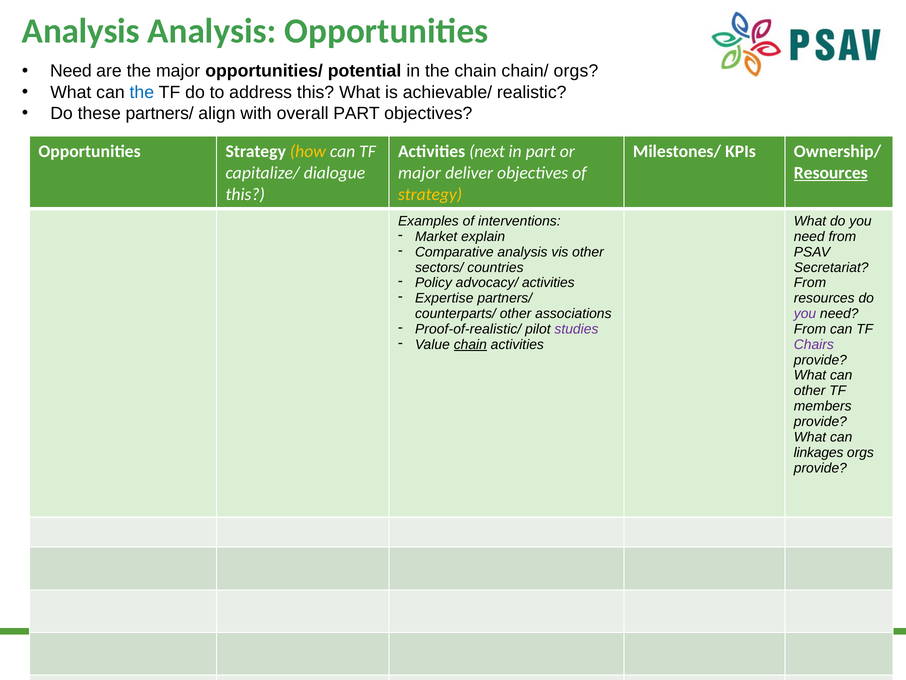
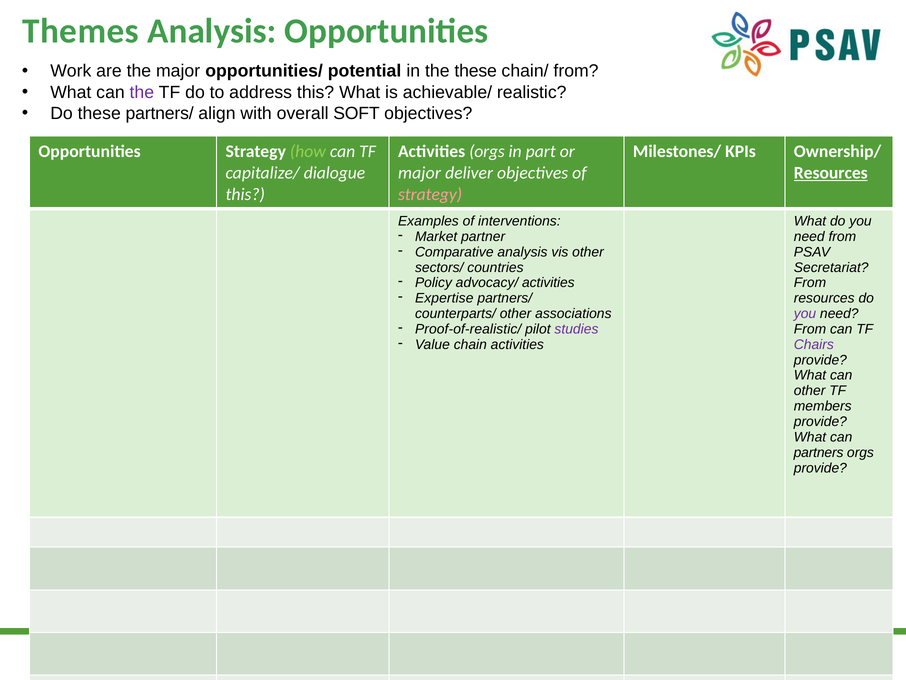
Analysis at (81, 31): Analysis -> Themes
Need at (71, 71): Need -> Work
the chain: chain -> these
chain/ orgs: orgs -> from
the at (142, 92) colour: blue -> purple
overall PART: PART -> SOFT
how colour: yellow -> light green
Activities next: next -> orgs
strategy at (430, 194) colour: yellow -> pink
explain: explain -> partner
chain at (470, 344) underline: present -> none
linkages: linkages -> partners
